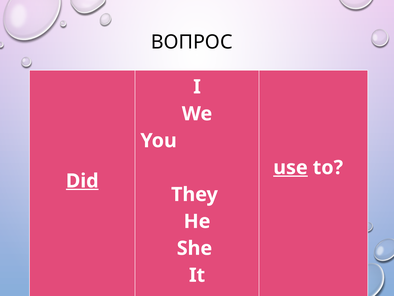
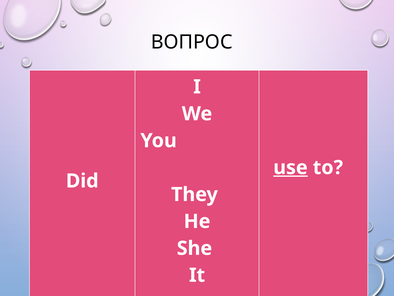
Did underline: present -> none
